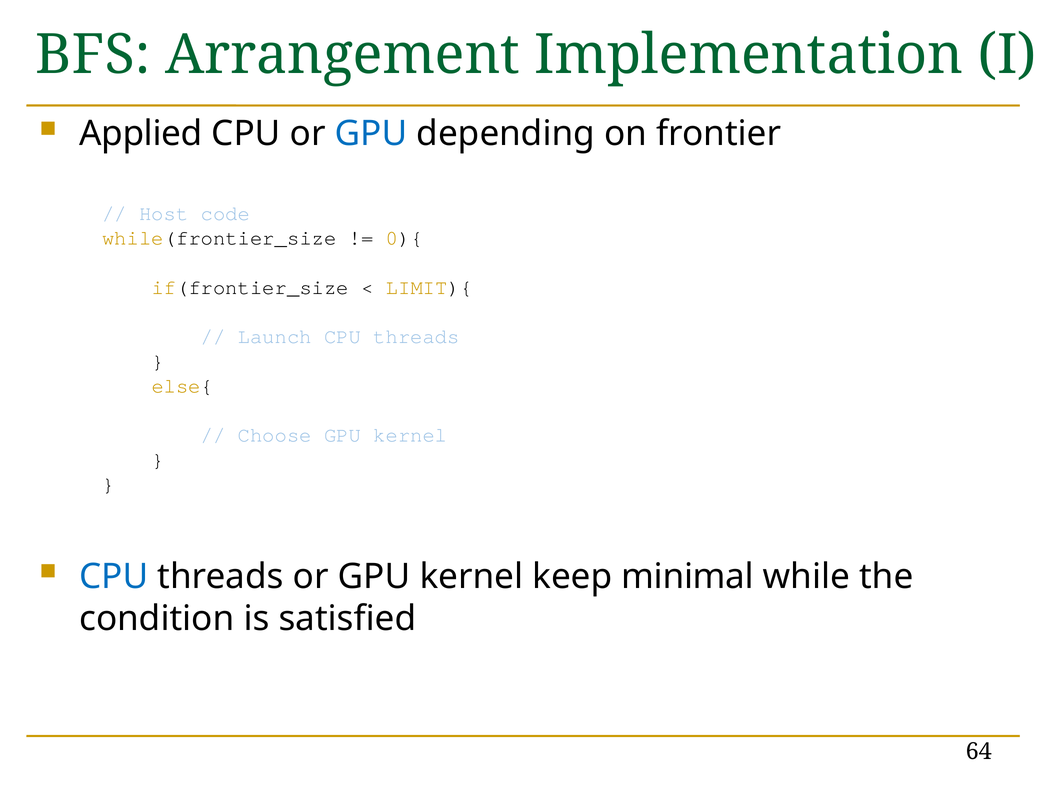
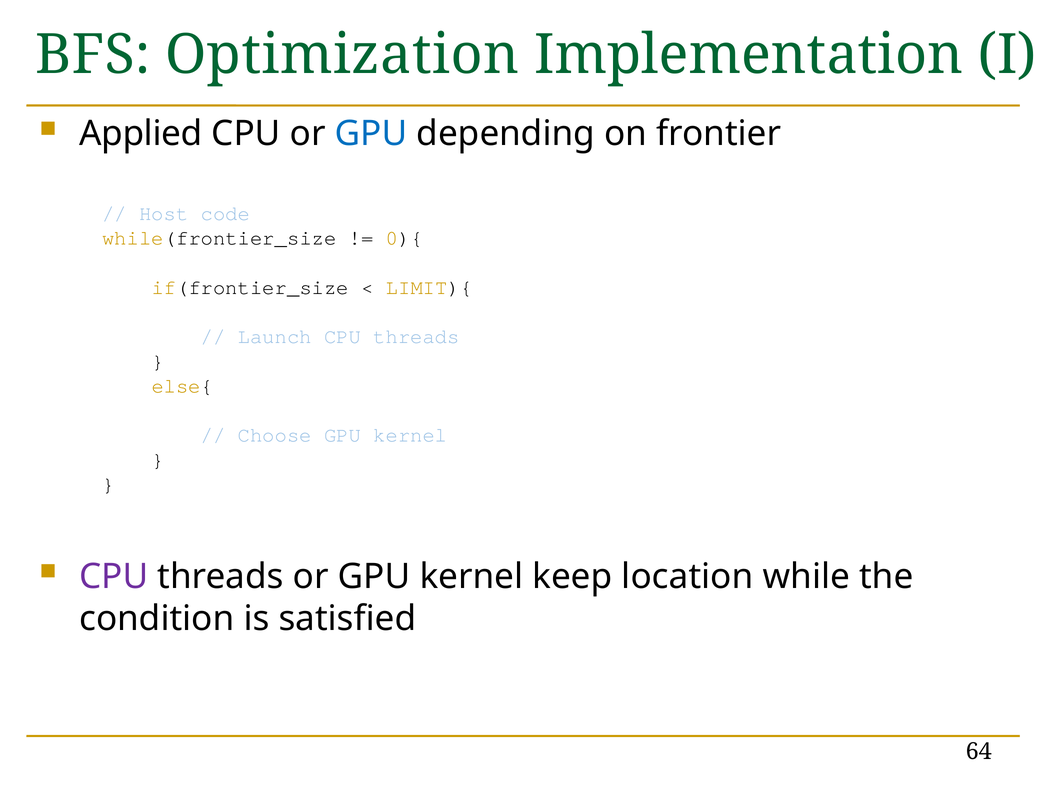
Arrangement: Arrangement -> Optimization
CPU at (114, 577) colour: blue -> purple
minimal: minimal -> location
